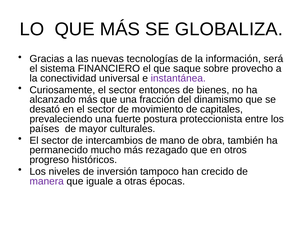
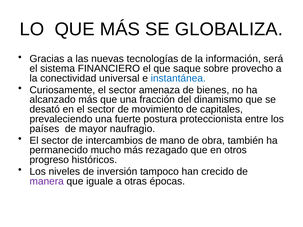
instantánea colour: purple -> blue
entonces: entonces -> amenaza
culturales: culturales -> naufragio
